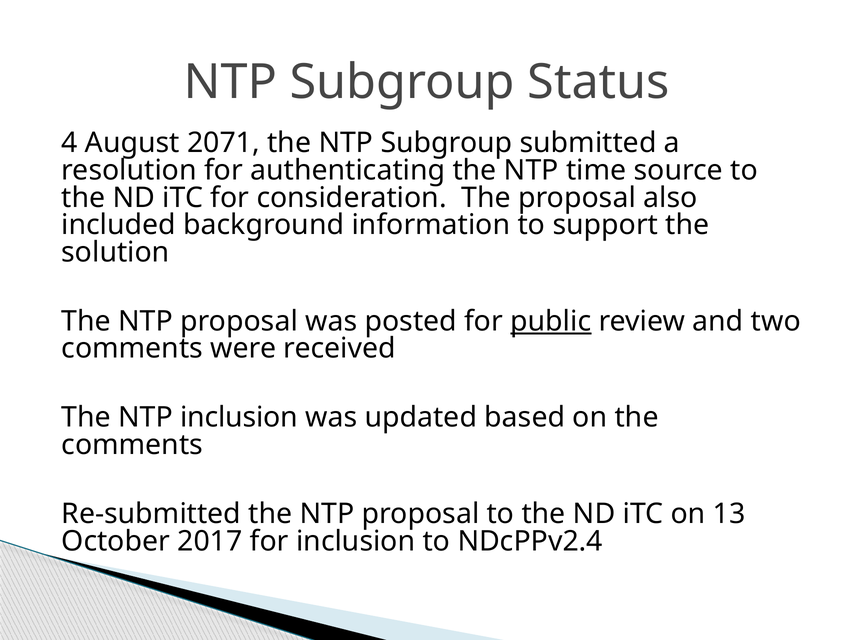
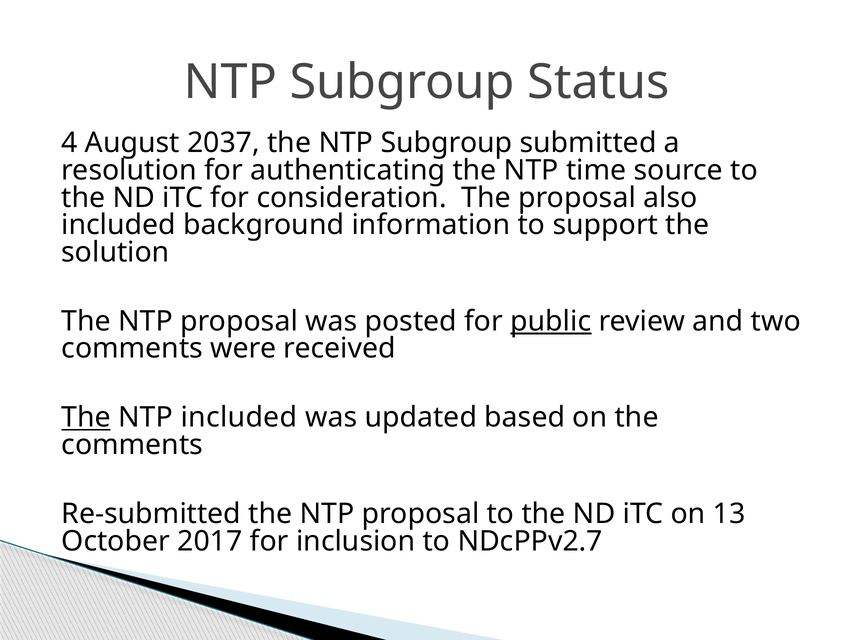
2071: 2071 -> 2037
The at (86, 418) underline: none -> present
NTP inclusion: inclusion -> included
NDcPPv2.4: NDcPPv2.4 -> NDcPPv2.7
